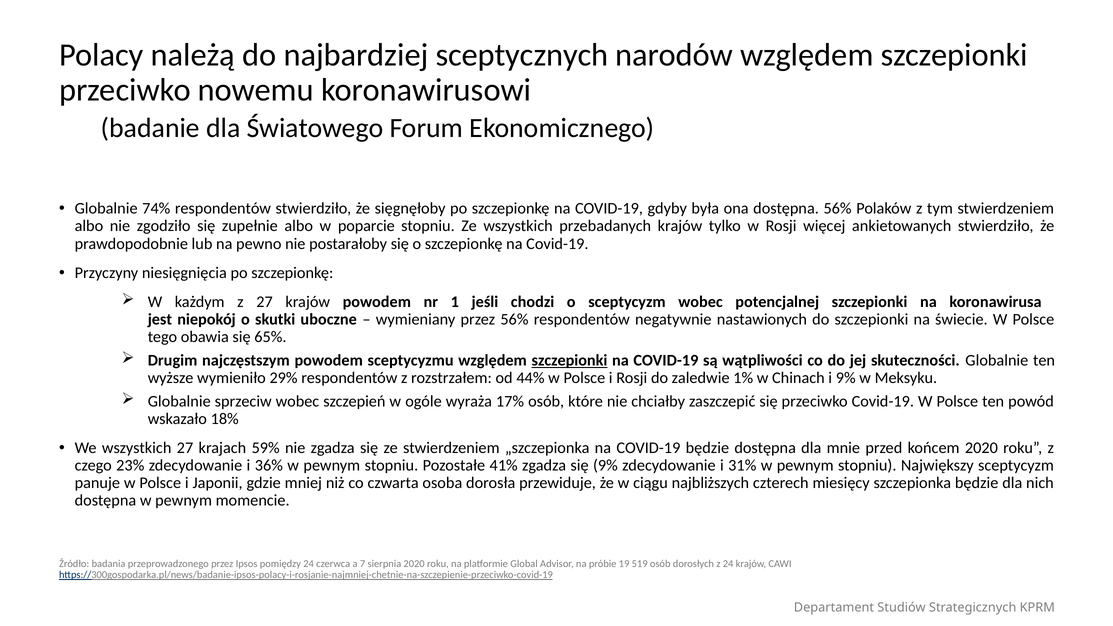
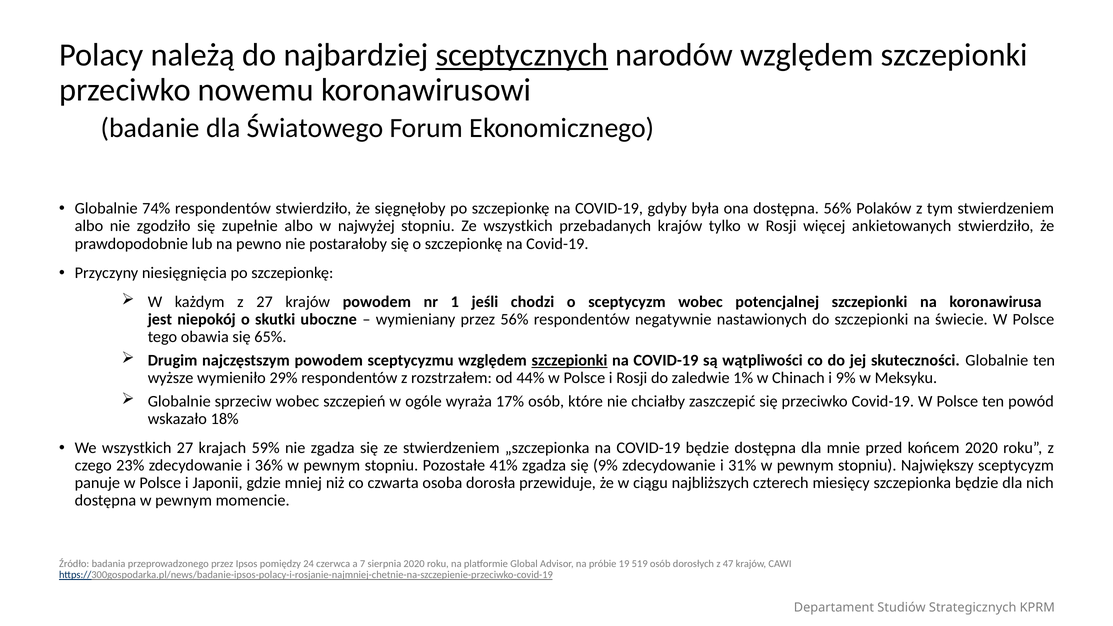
sceptycznych underline: none -> present
poparcie: poparcie -> najwyżej
z 24: 24 -> 47
